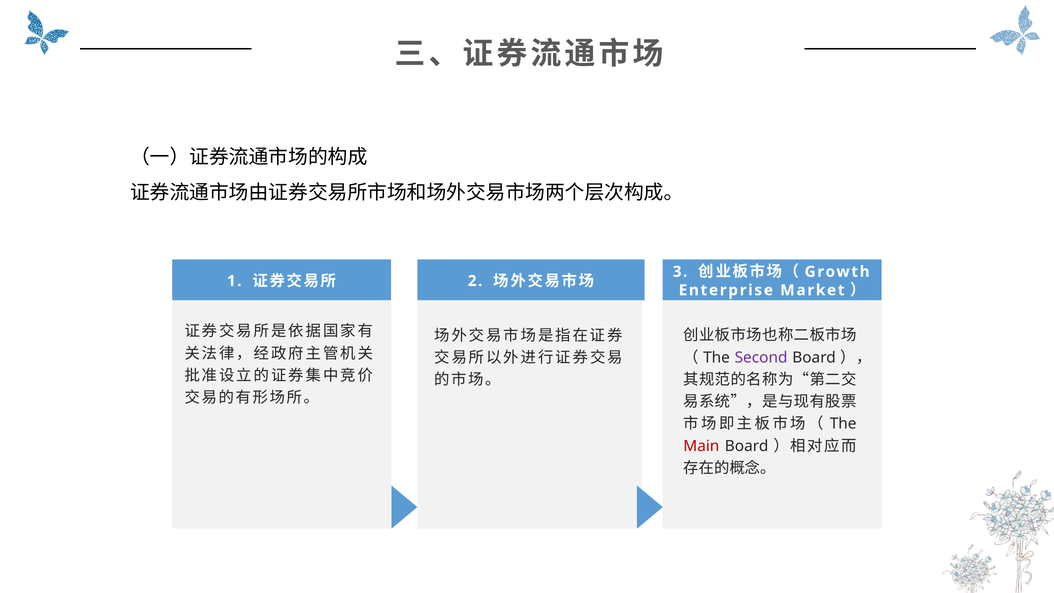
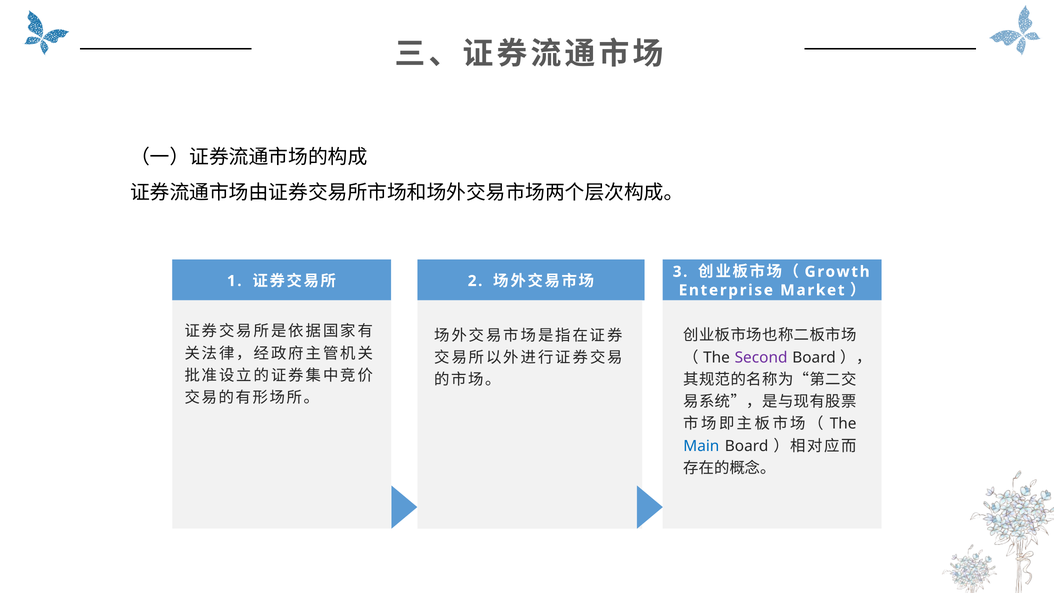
Main colour: red -> blue
